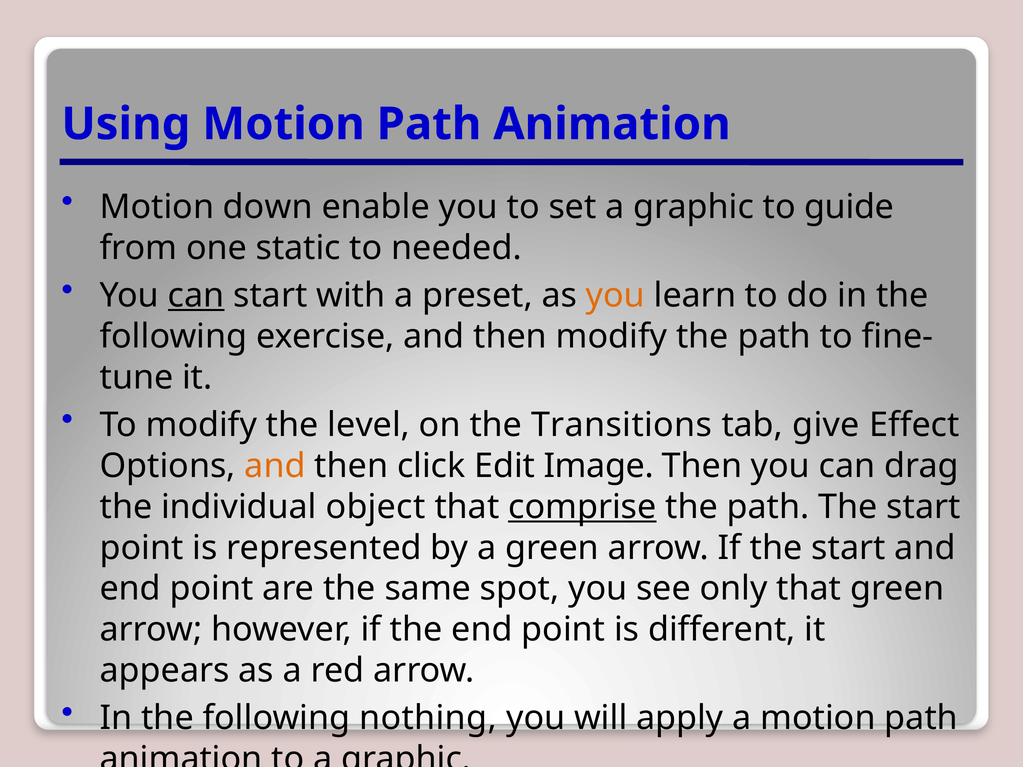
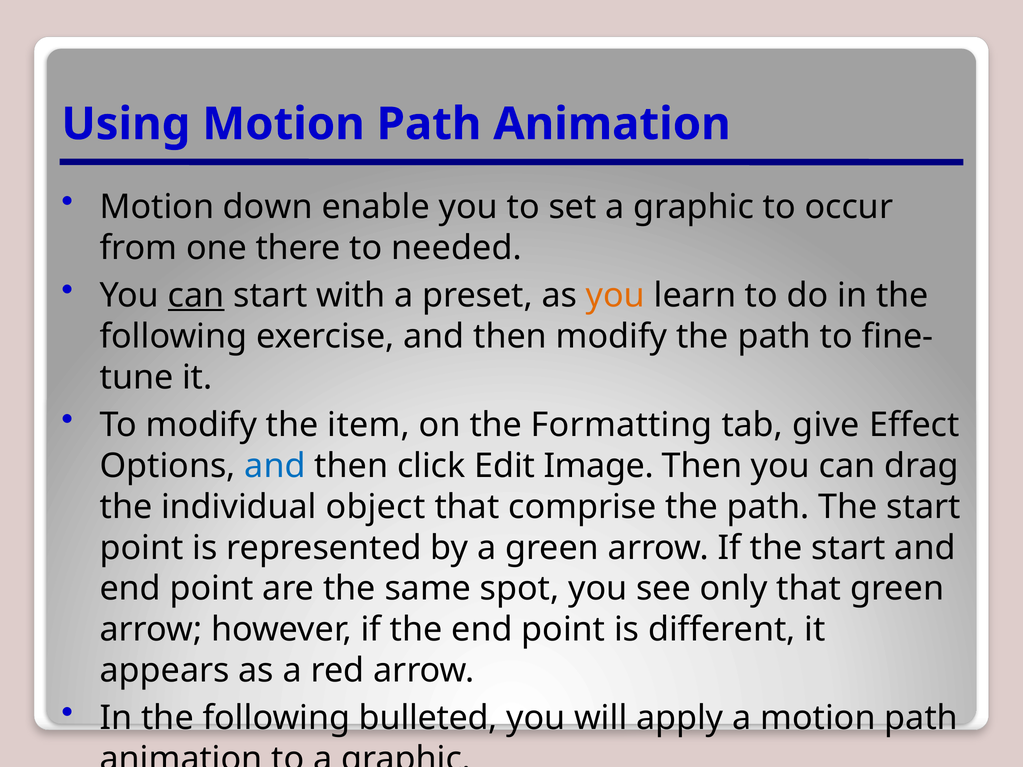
guide: guide -> occur
static: static -> there
level: level -> item
Transitions: Transitions -> Formatting
and at (275, 466) colour: orange -> blue
comprise underline: present -> none
nothing: nothing -> bulleted
